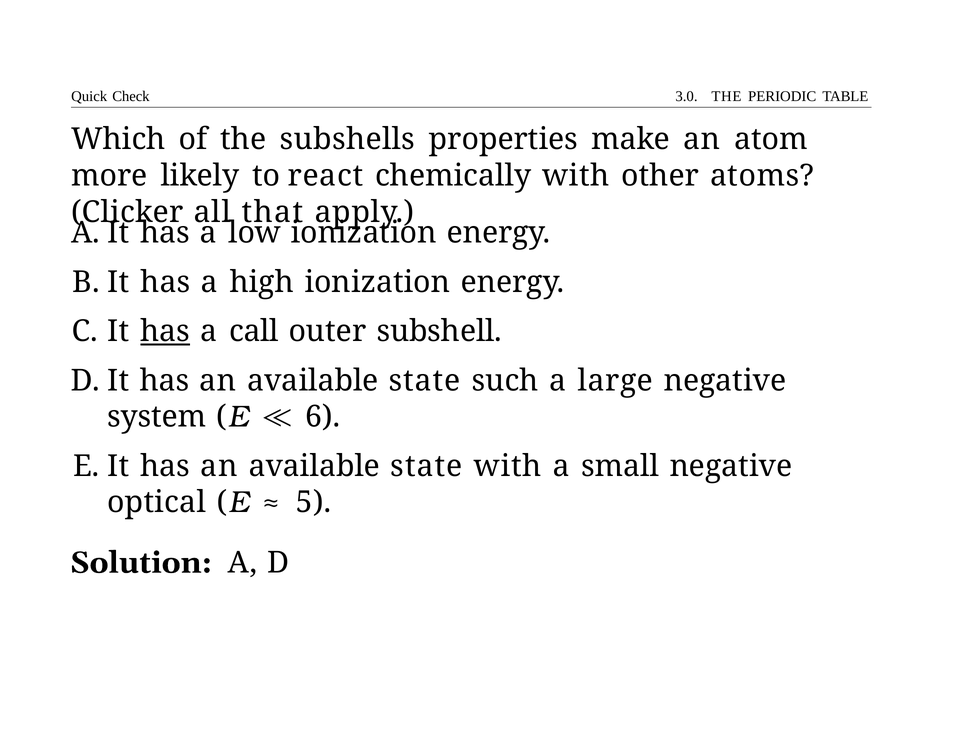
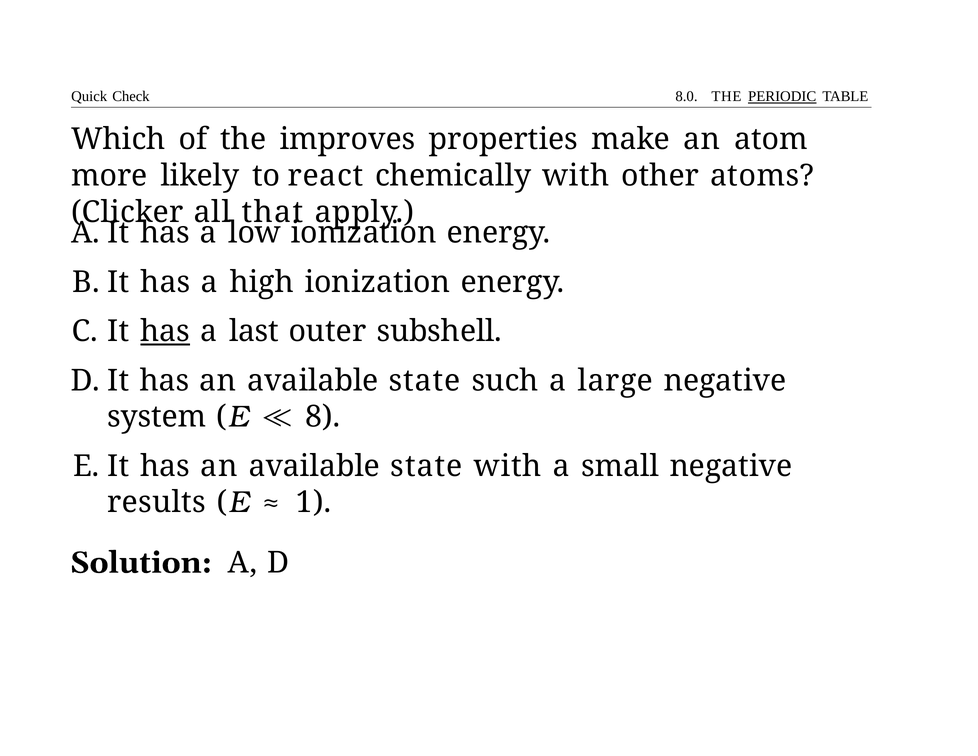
3.0: 3.0 -> 8.0
PERIODIC underline: none -> present
subshells: subshells -> improves
call: call -> last
6: 6 -> 8
optical: optical -> results
5: 5 -> 1
